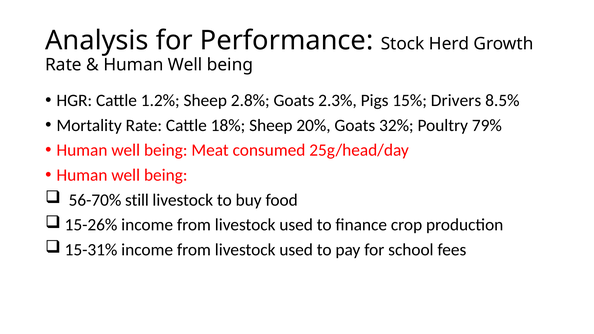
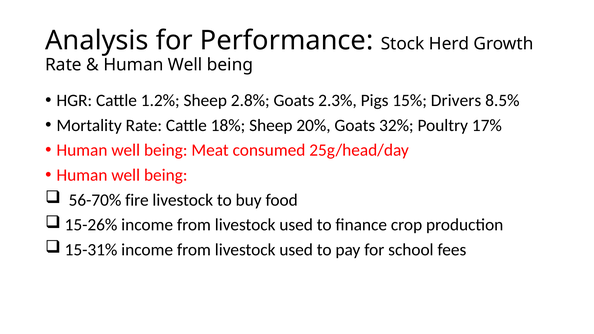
79%: 79% -> 17%
still: still -> fire
